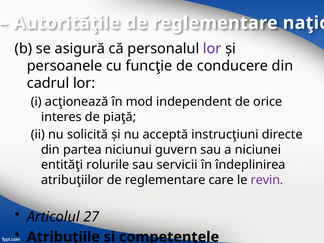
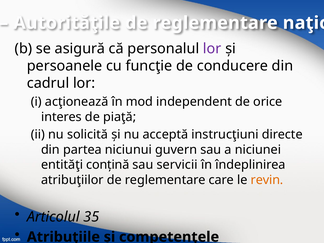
rolurile: rolurile -> conţină
revin colour: purple -> orange
27: 27 -> 35
